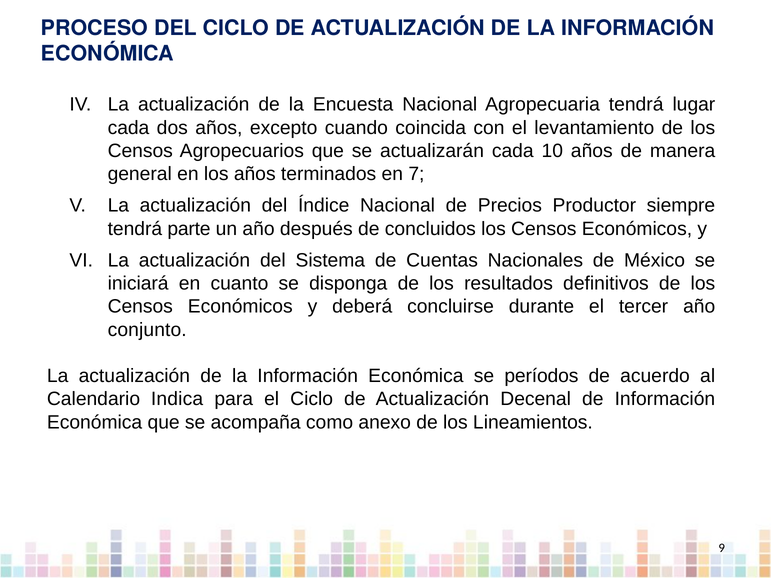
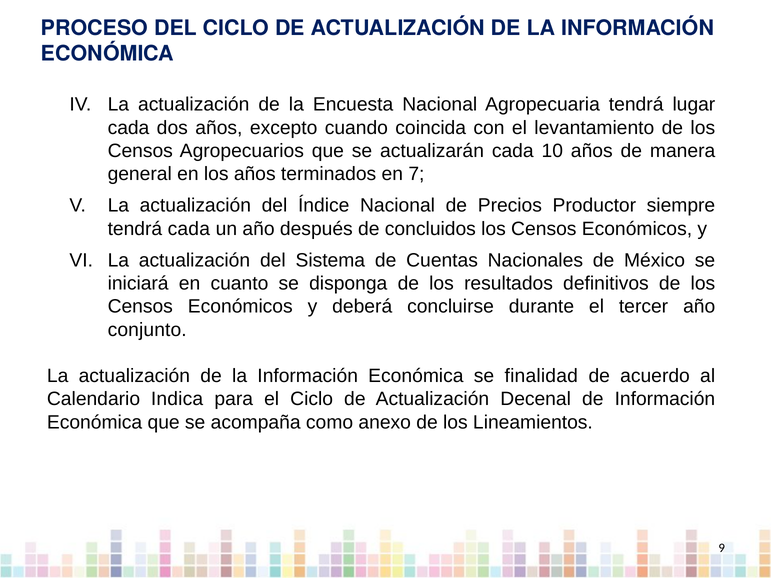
tendrá parte: parte -> cada
períodos: períodos -> finalidad
